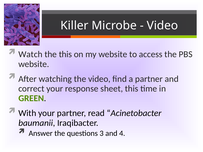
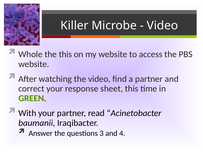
Watch: Watch -> Whole
